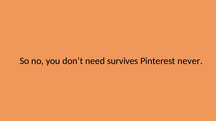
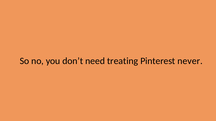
survives: survives -> treating
